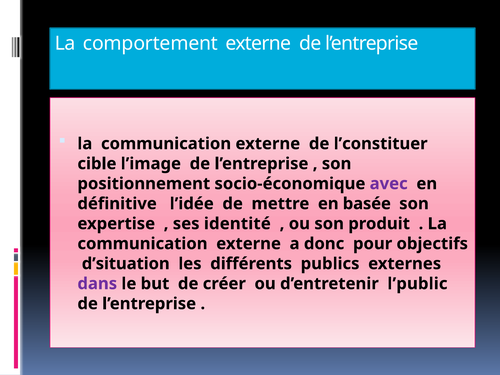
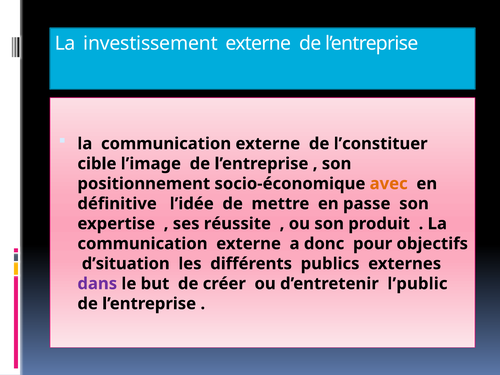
comportement: comportement -> investissement
avec colour: purple -> orange
basée: basée -> passe
identité: identité -> réussite
